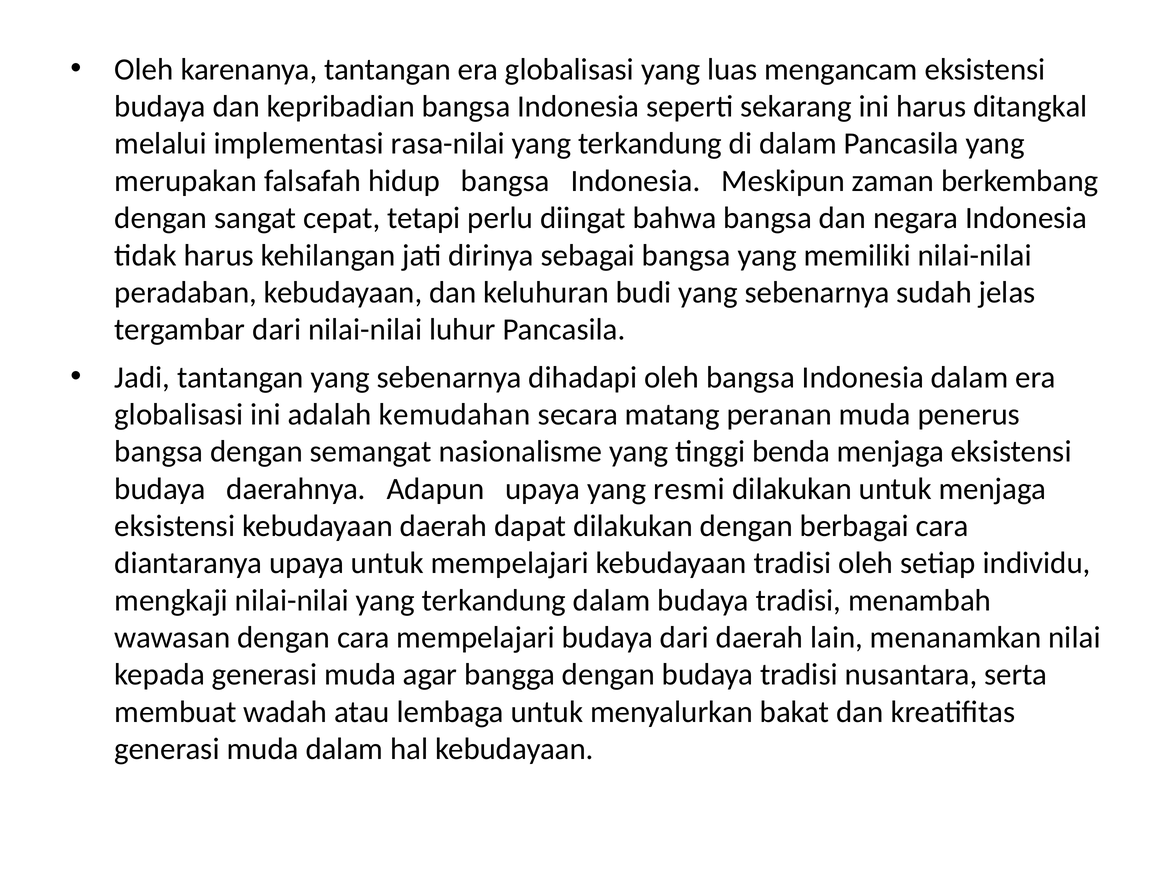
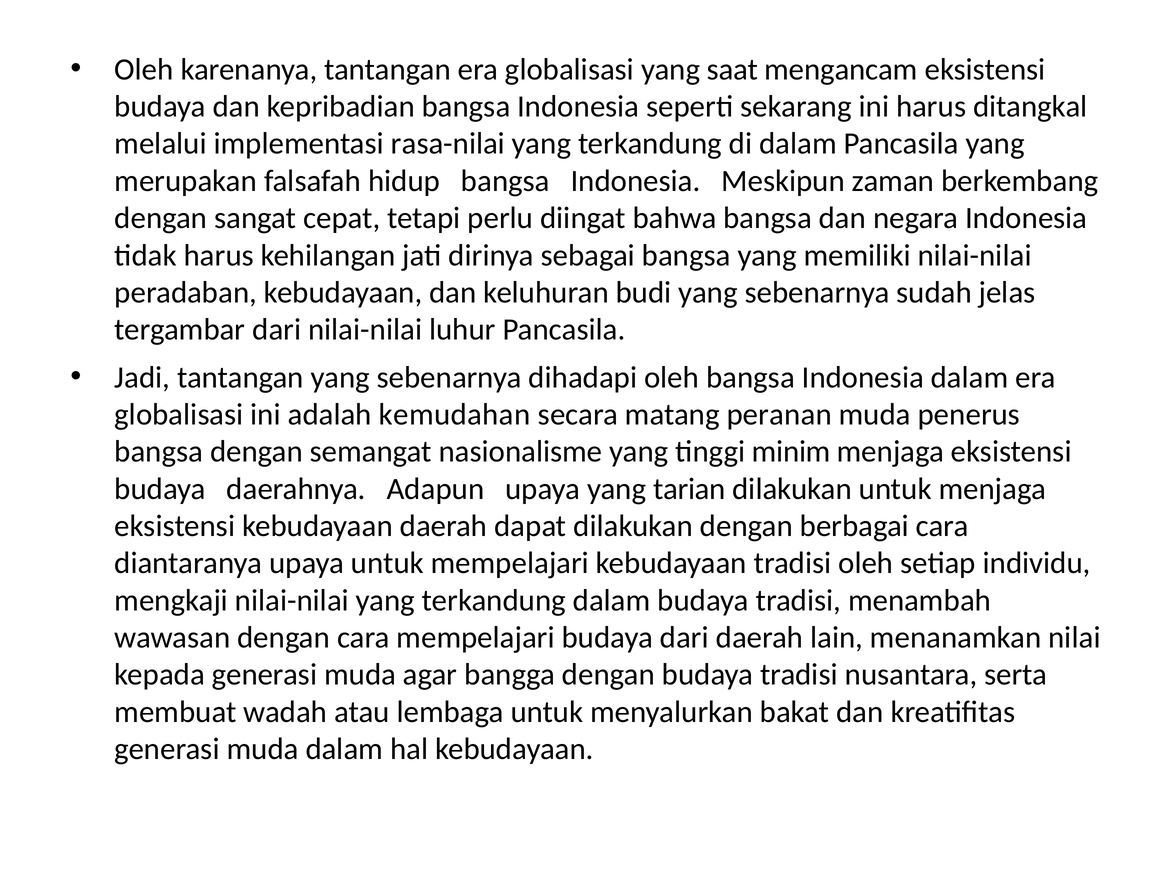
luas: luas -> saat
benda: benda -> minim
resmi: resmi -> tarian
